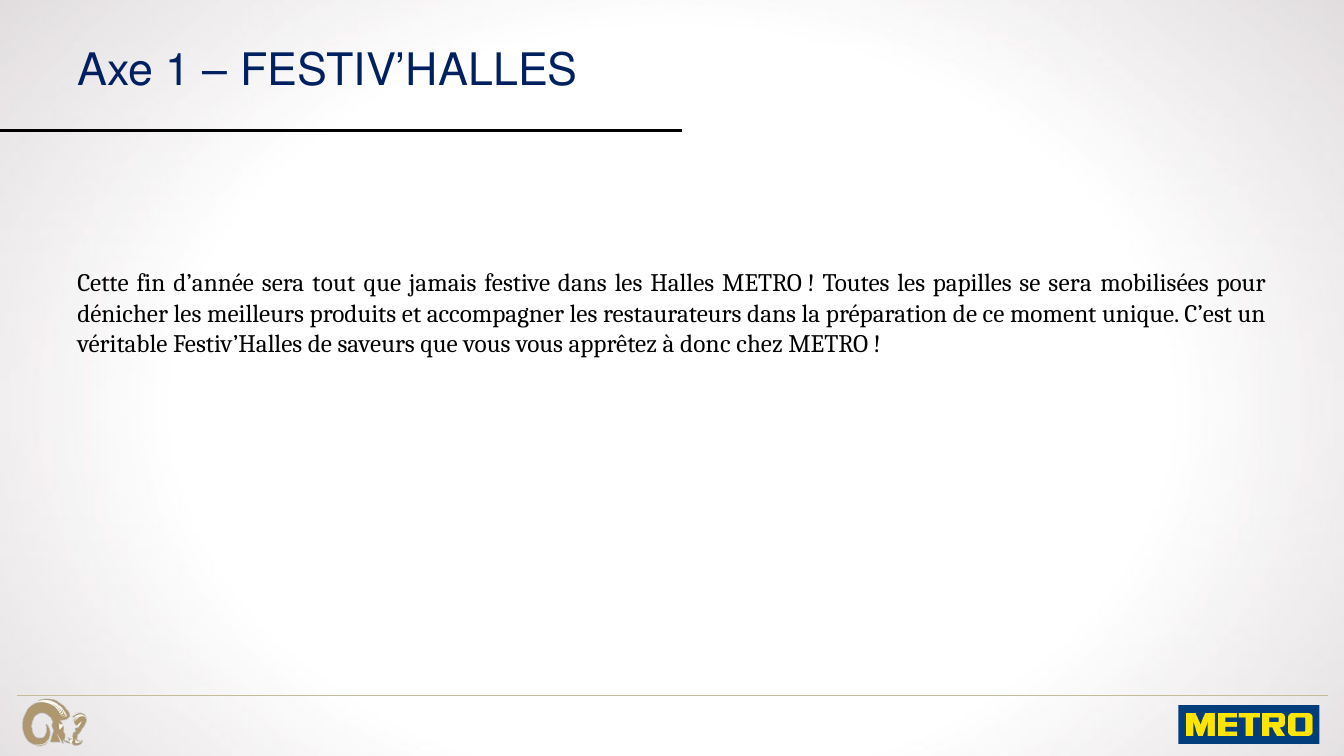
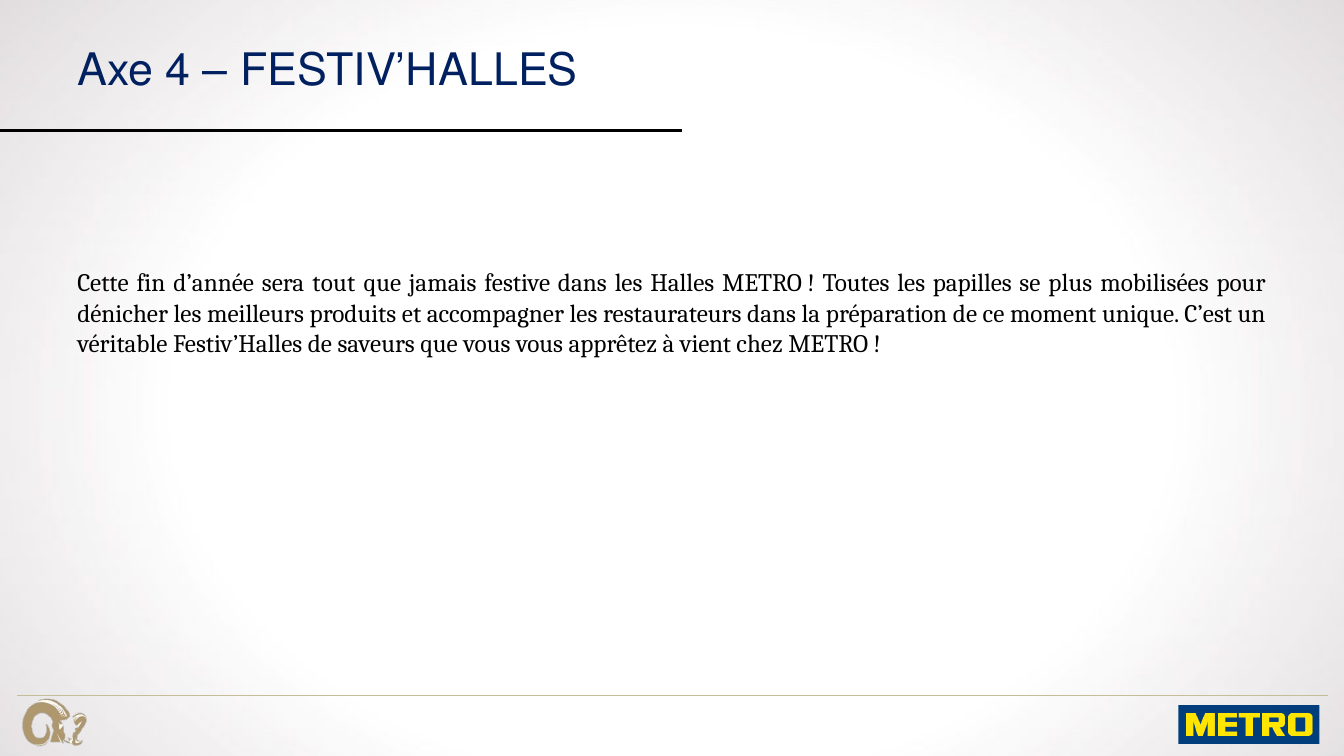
1: 1 -> 4
se sera: sera -> plus
donc: donc -> vient
